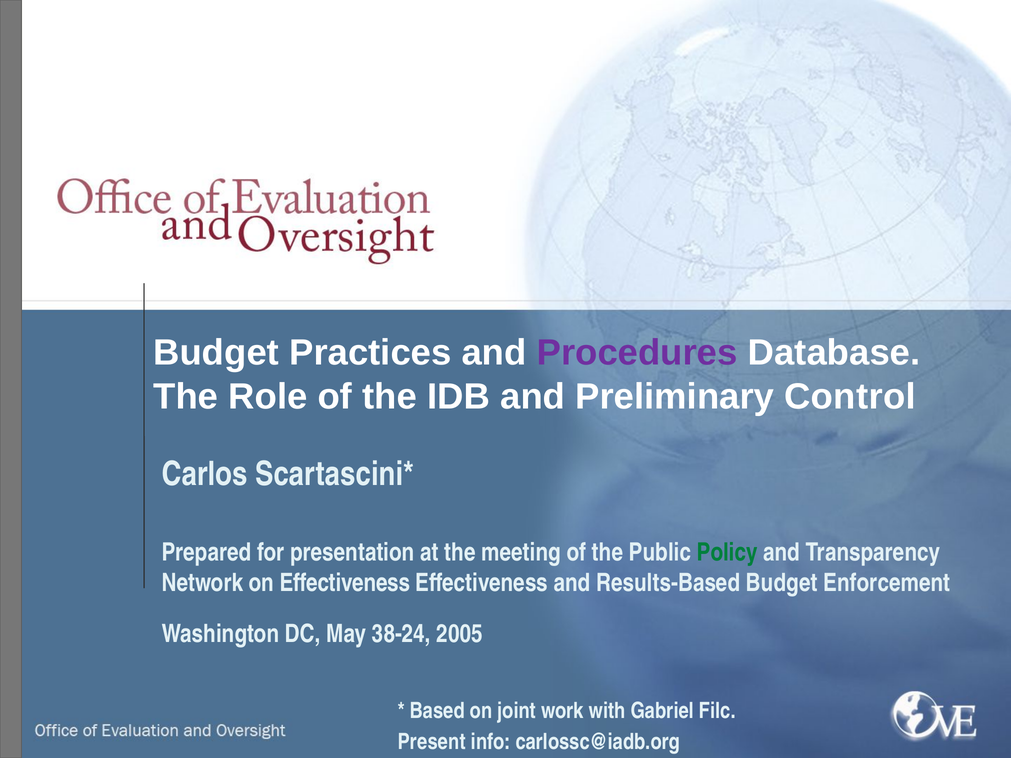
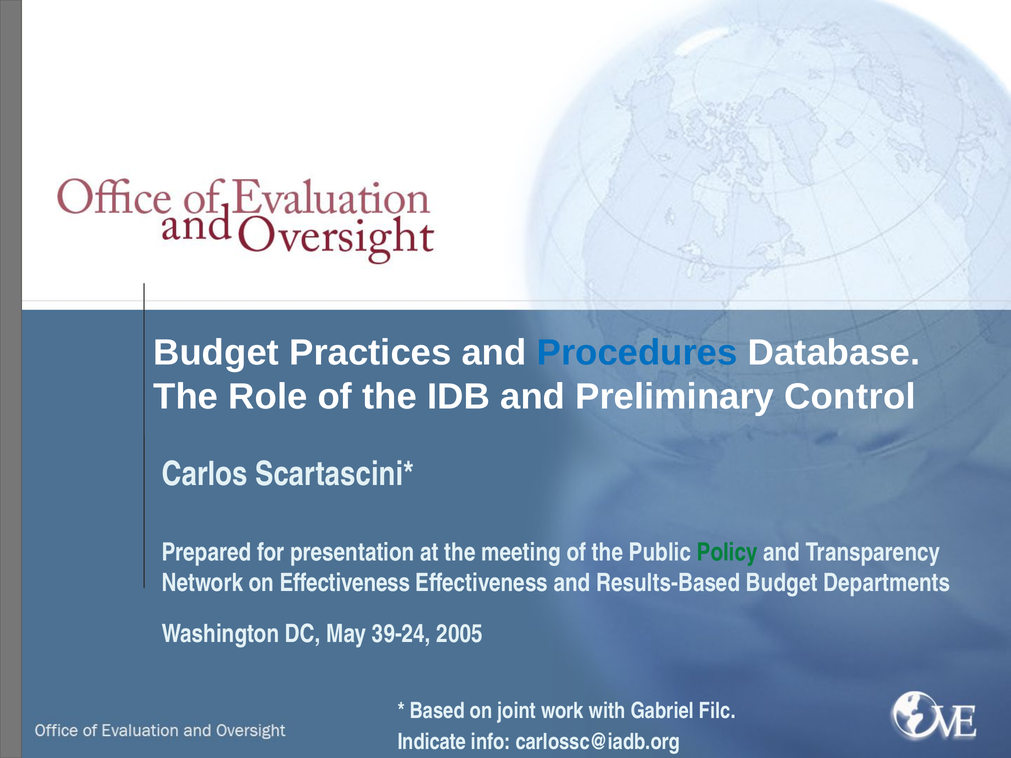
Procedures colour: purple -> blue
Enforcement: Enforcement -> Departments
38-24: 38-24 -> 39-24
Present: Present -> Indicate
